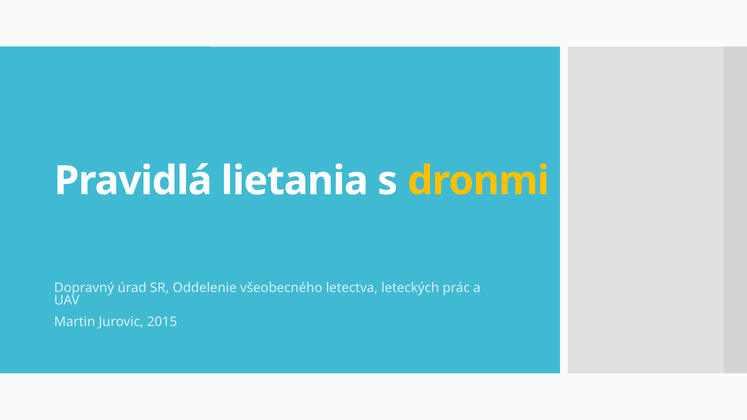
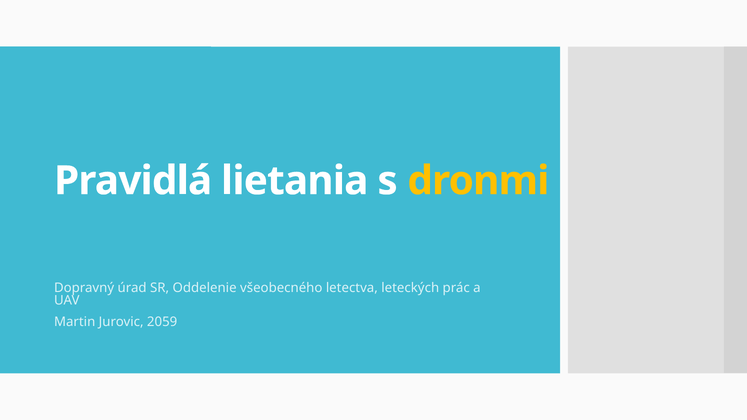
2015: 2015 -> 2059
